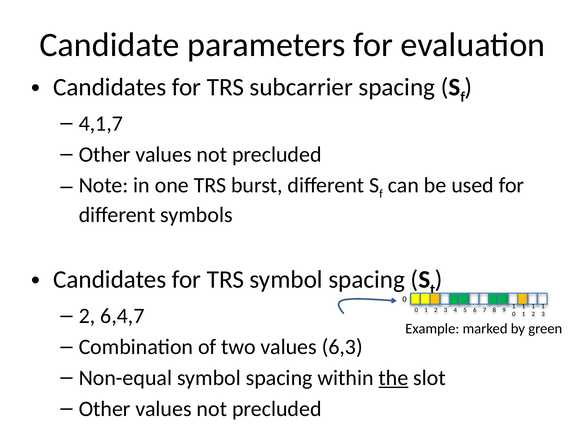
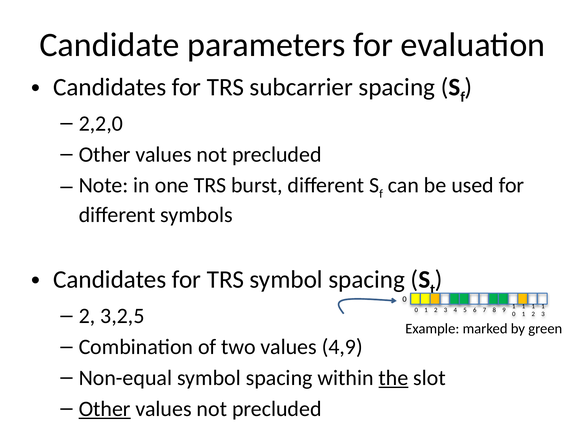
4,1,7: 4,1,7 -> 2,2,0
6,4,7: 6,4,7 -> 3,2,5
6,3: 6,3 -> 4,9
Other at (105, 409) underline: none -> present
